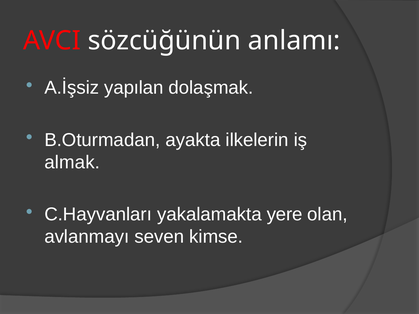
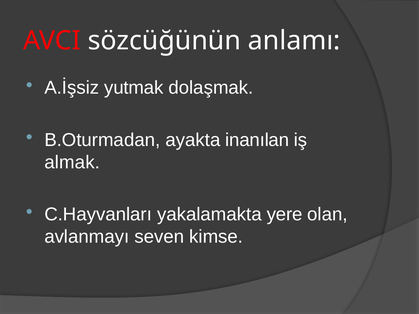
yapılan: yapılan -> yutmak
ilkelerin: ilkelerin -> inanılan
